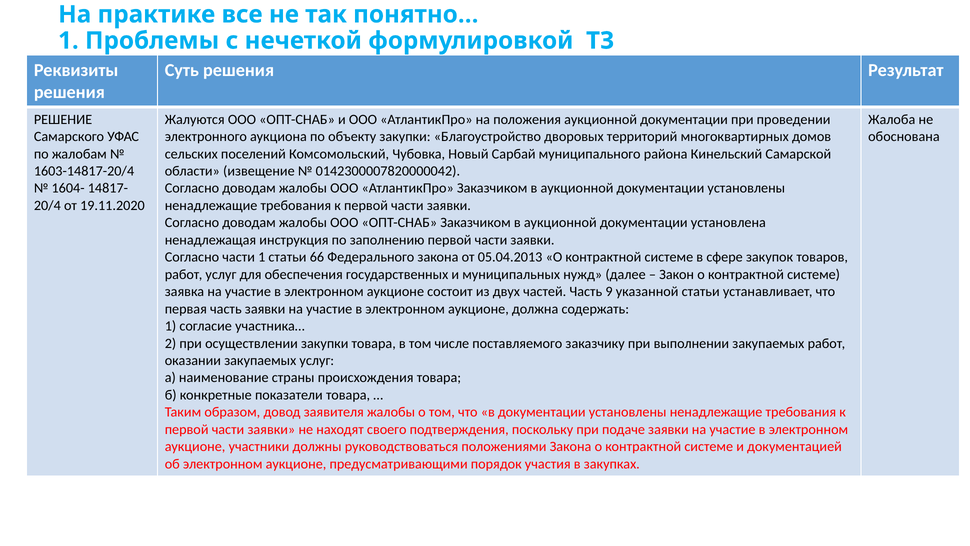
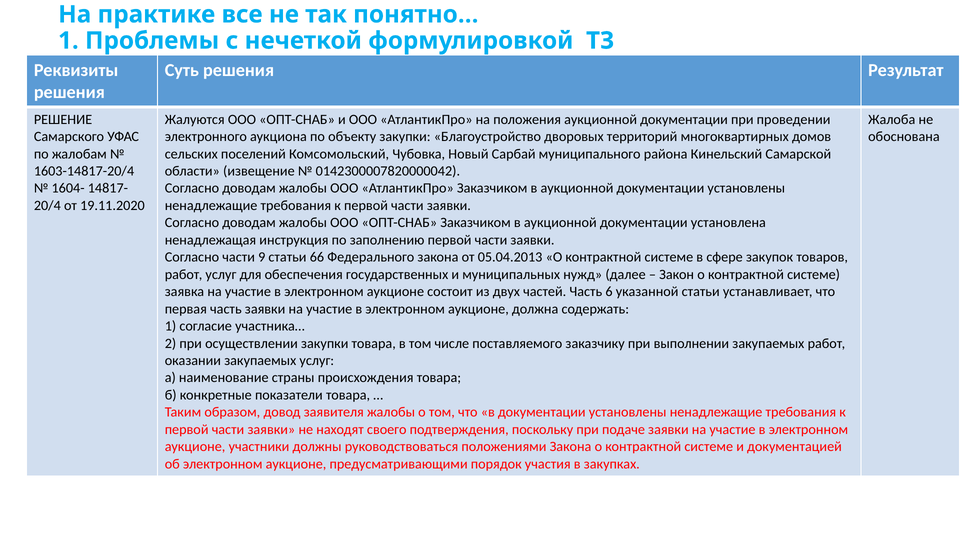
части 1: 1 -> 9
9: 9 -> 6
